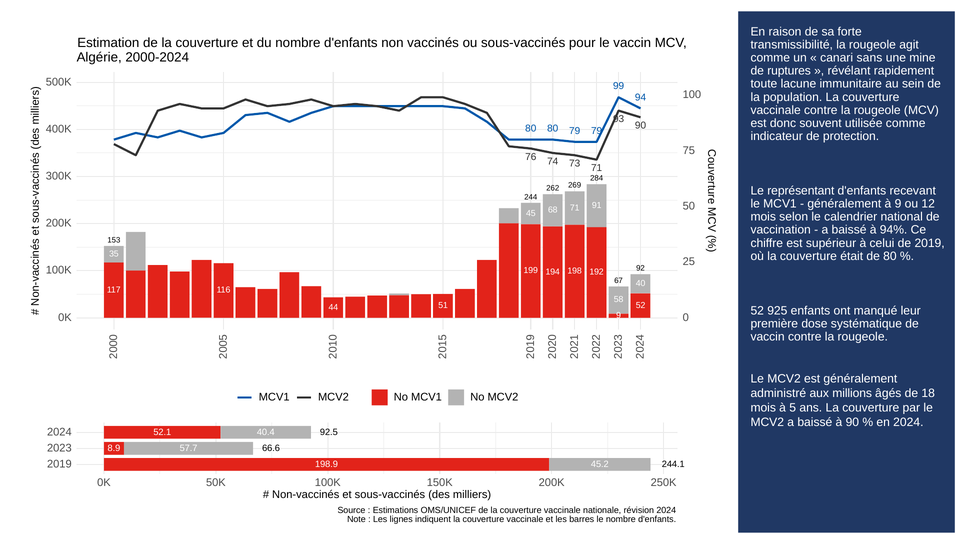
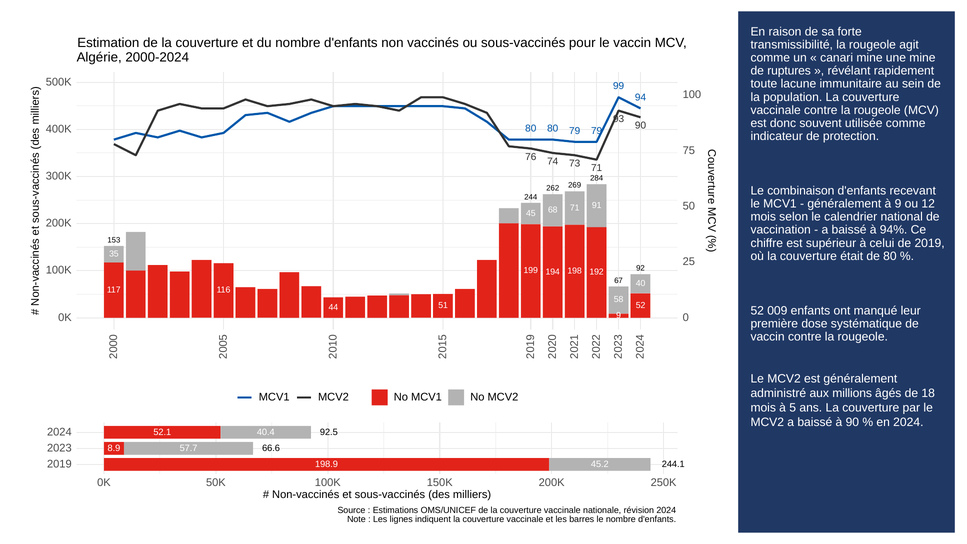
canari sans: sans -> mine
représentant: représentant -> combinaison
925: 925 -> 009
